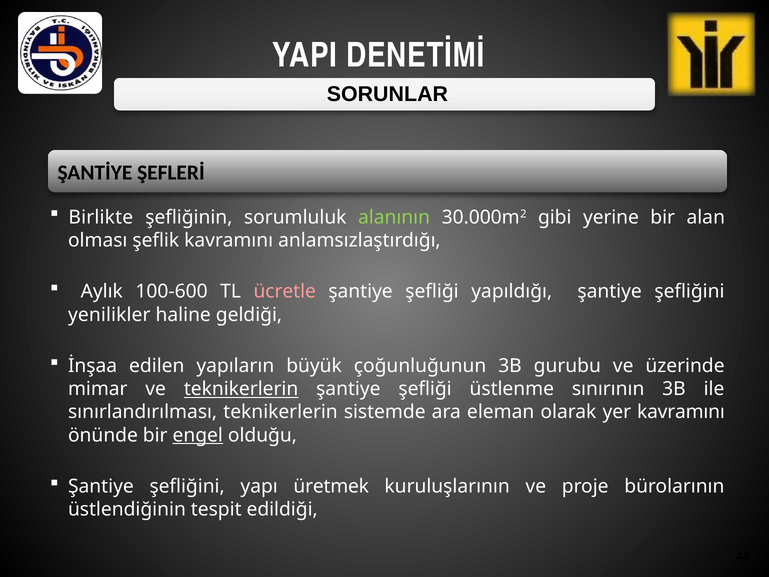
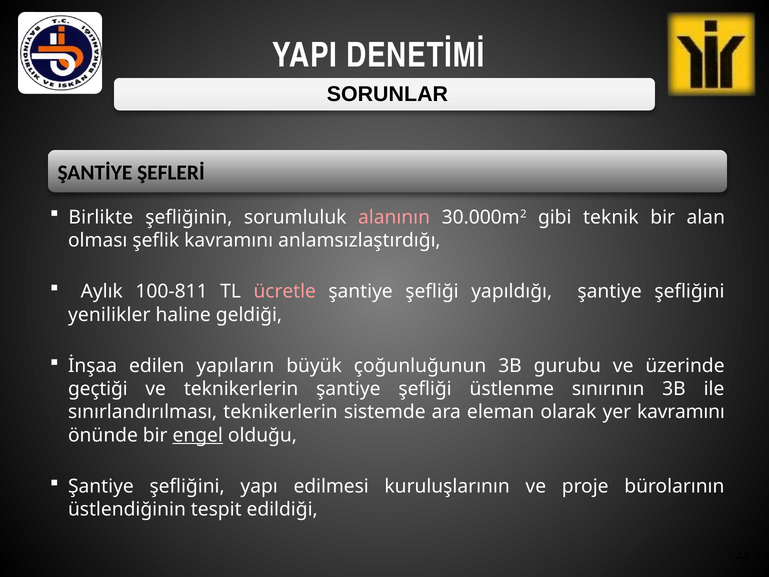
alanının colour: light green -> pink
yerine: yerine -> teknik
100-600: 100-600 -> 100-811
mimar: mimar -> geçtiği
teknikerlerin at (241, 389) underline: present -> none
üretmek: üretmek -> edilmesi
